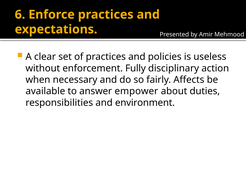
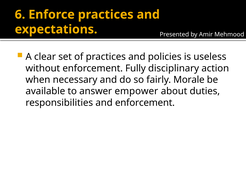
Affects: Affects -> Morale
and environment: environment -> enforcement
